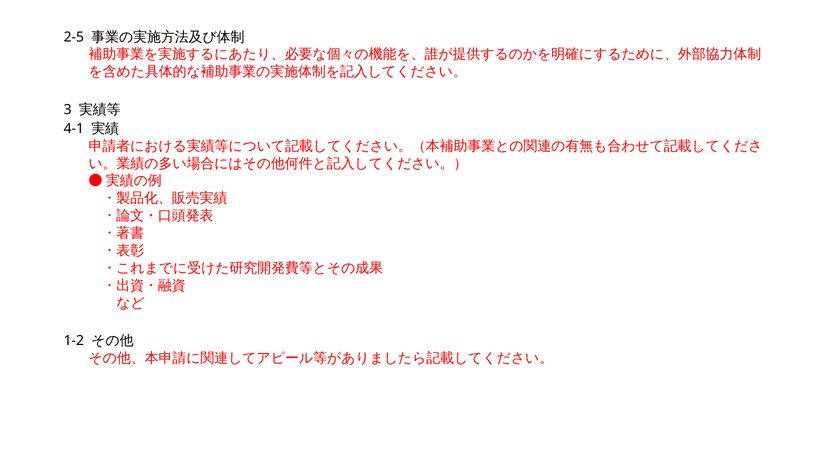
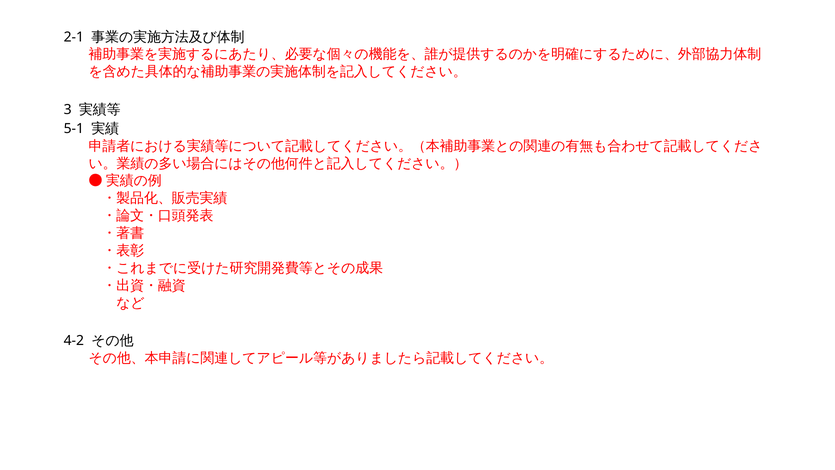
2-5: 2-5 -> 2-1
4-1: 4-1 -> 5-1
1-2: 1-2 -> 4-2
